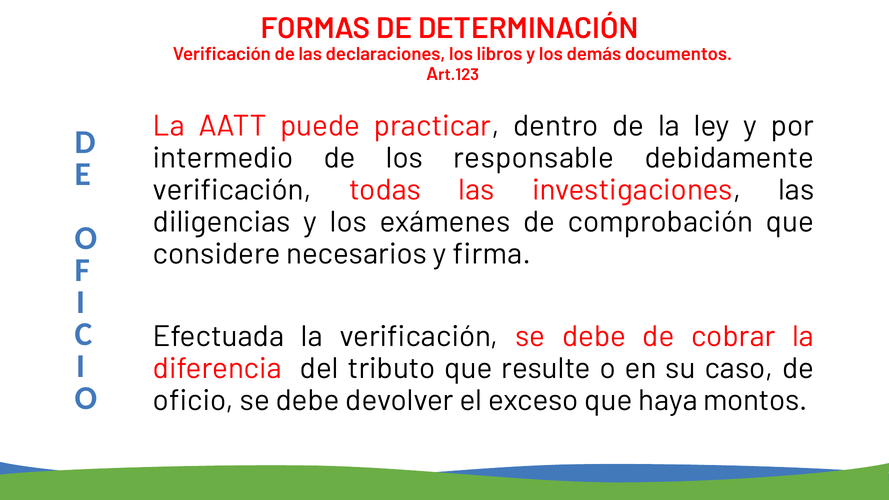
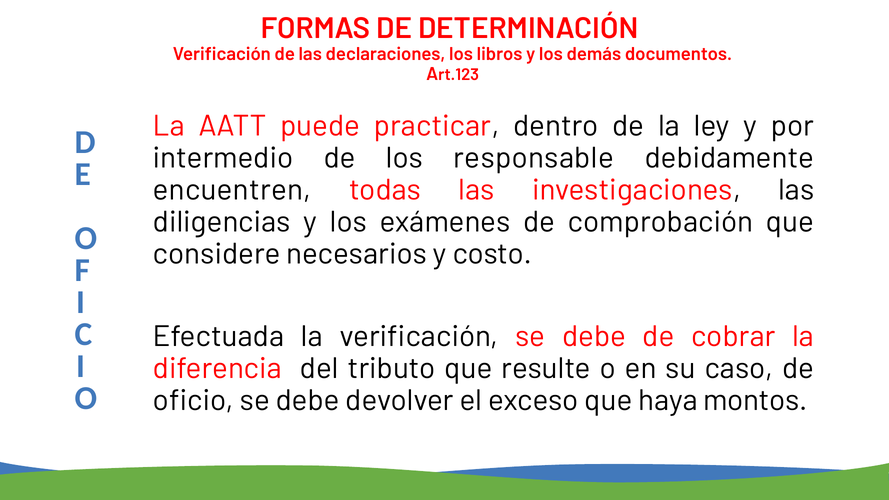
verificación at (232, 190): verificación -> encuentren
firma: firma -> costo
